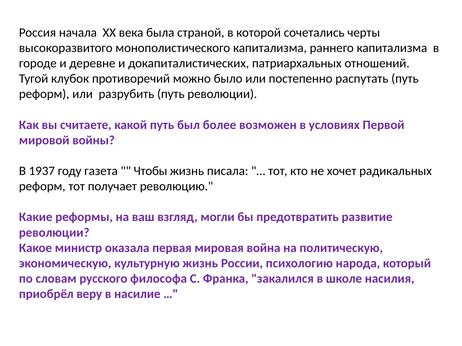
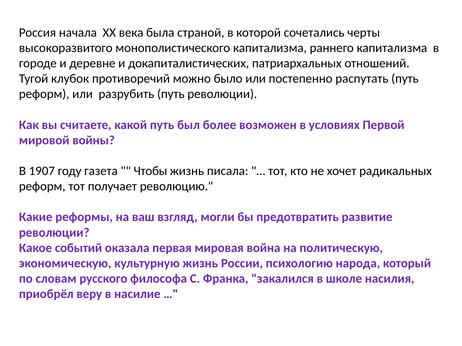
1937: 1937 -> 1907
министр: министр -> событий
